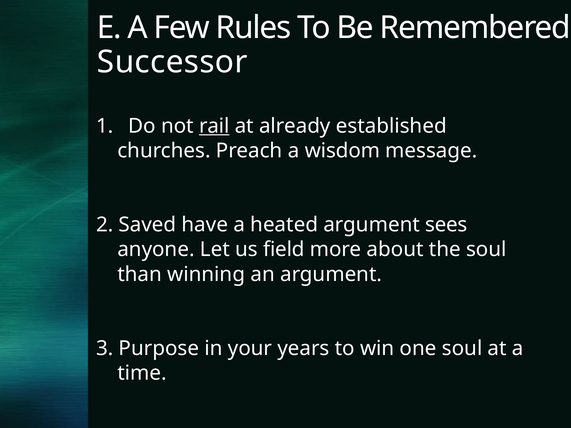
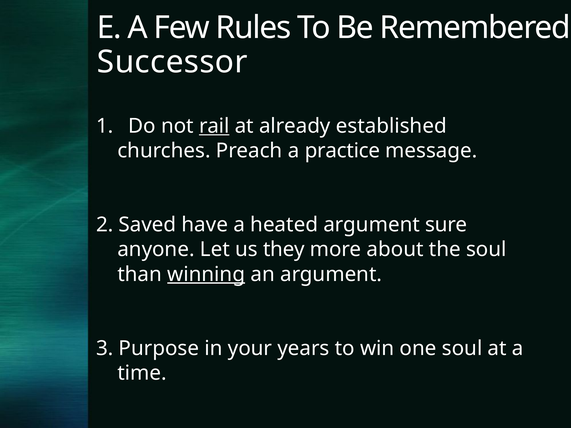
wisdom: wisdom -> practice
sees: sees -> sure
field: field -> they
winning underline: none -> present
